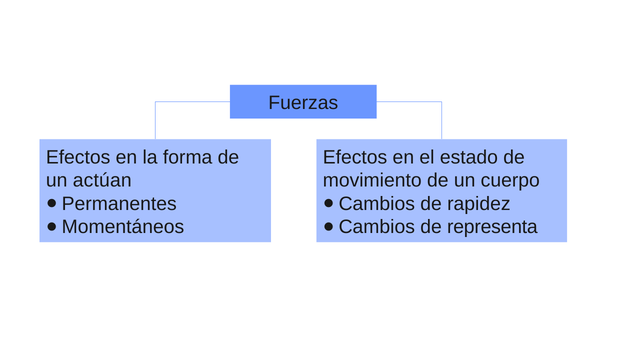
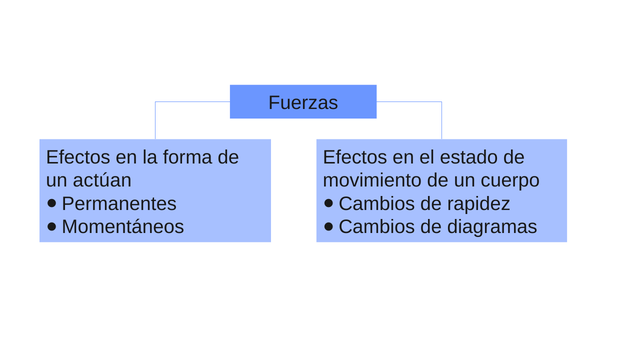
representa: representa -> diagramas
